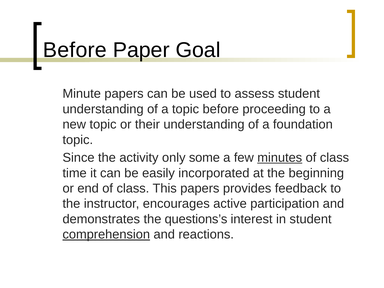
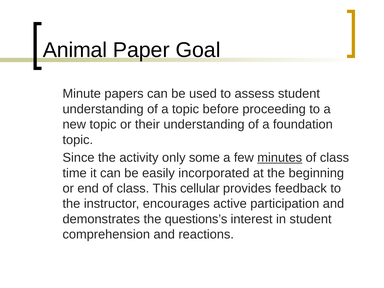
Before at (75, 50): Before -> Animal
This papers: papers -> cellular
comprehension underline: present -> none
